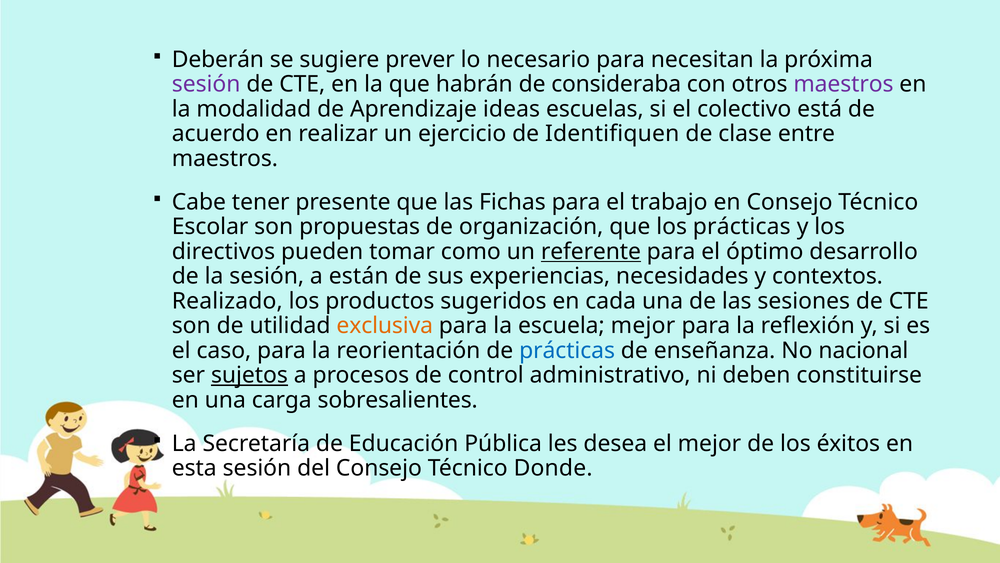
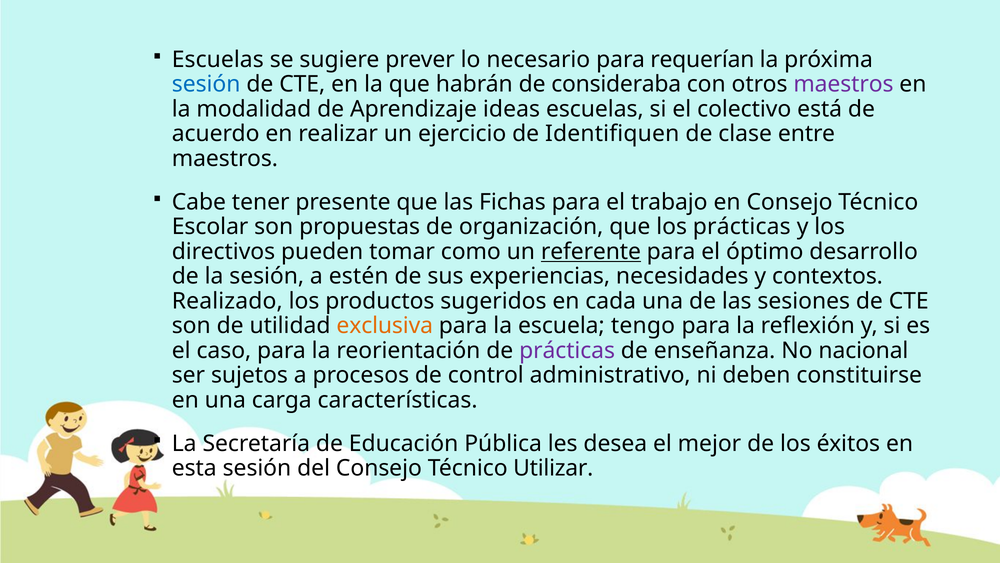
Deberán at (218, 60): Deberán -> Escuelas
necesitan: necesitan -> requerían
sesión at (206, 84) colour: purple -> blue
están: están -> estén
escuela mejor: mejor -> tengo
prácticas at (567, 350) colour: blue -> purple
sujetos underline: present -> none
sobresalientes: sobresalientes -> características
Donde: Donde -> Utilizar
